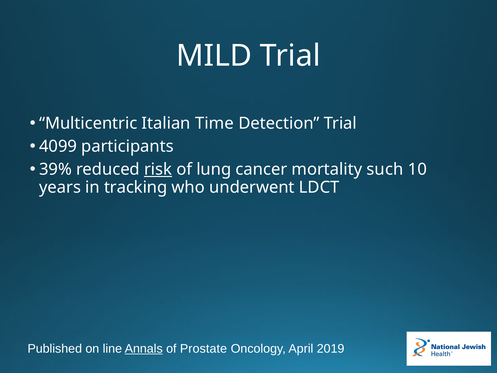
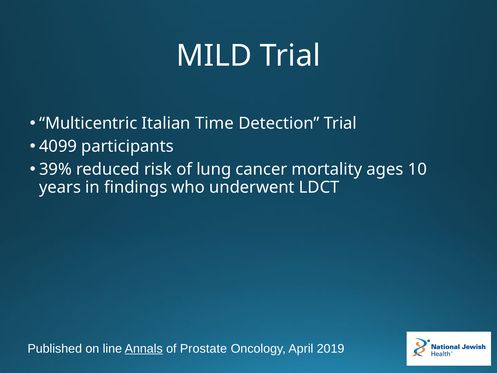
risk underline: present -> none
such: such -> ages
tracking: tracking -> findings
